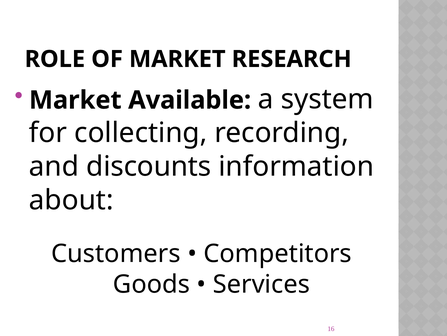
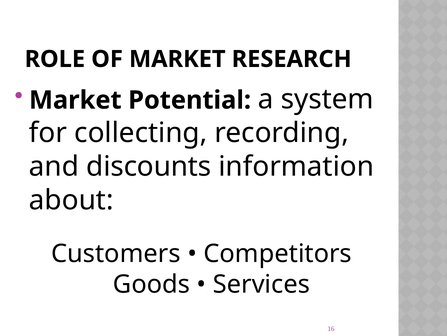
Available: Available -> Potential
